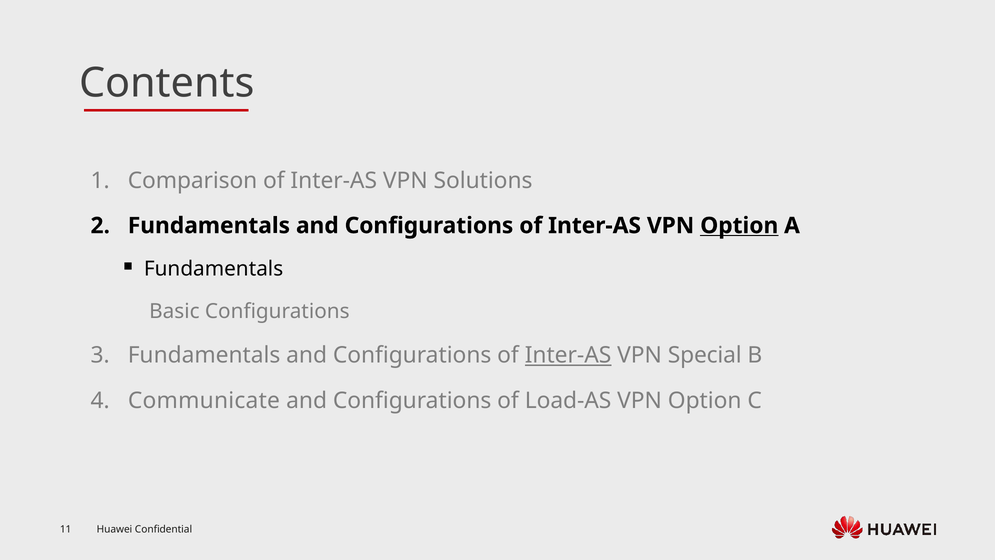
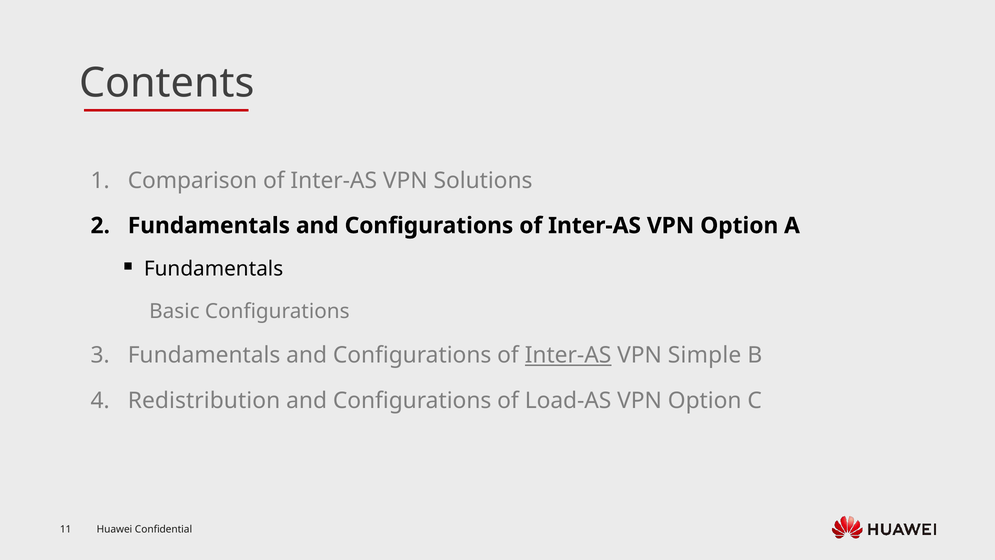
Option at (739, 226) underline: present -> none
Special: Special -> Simple
Communicate: Communicate -> Redistribution
